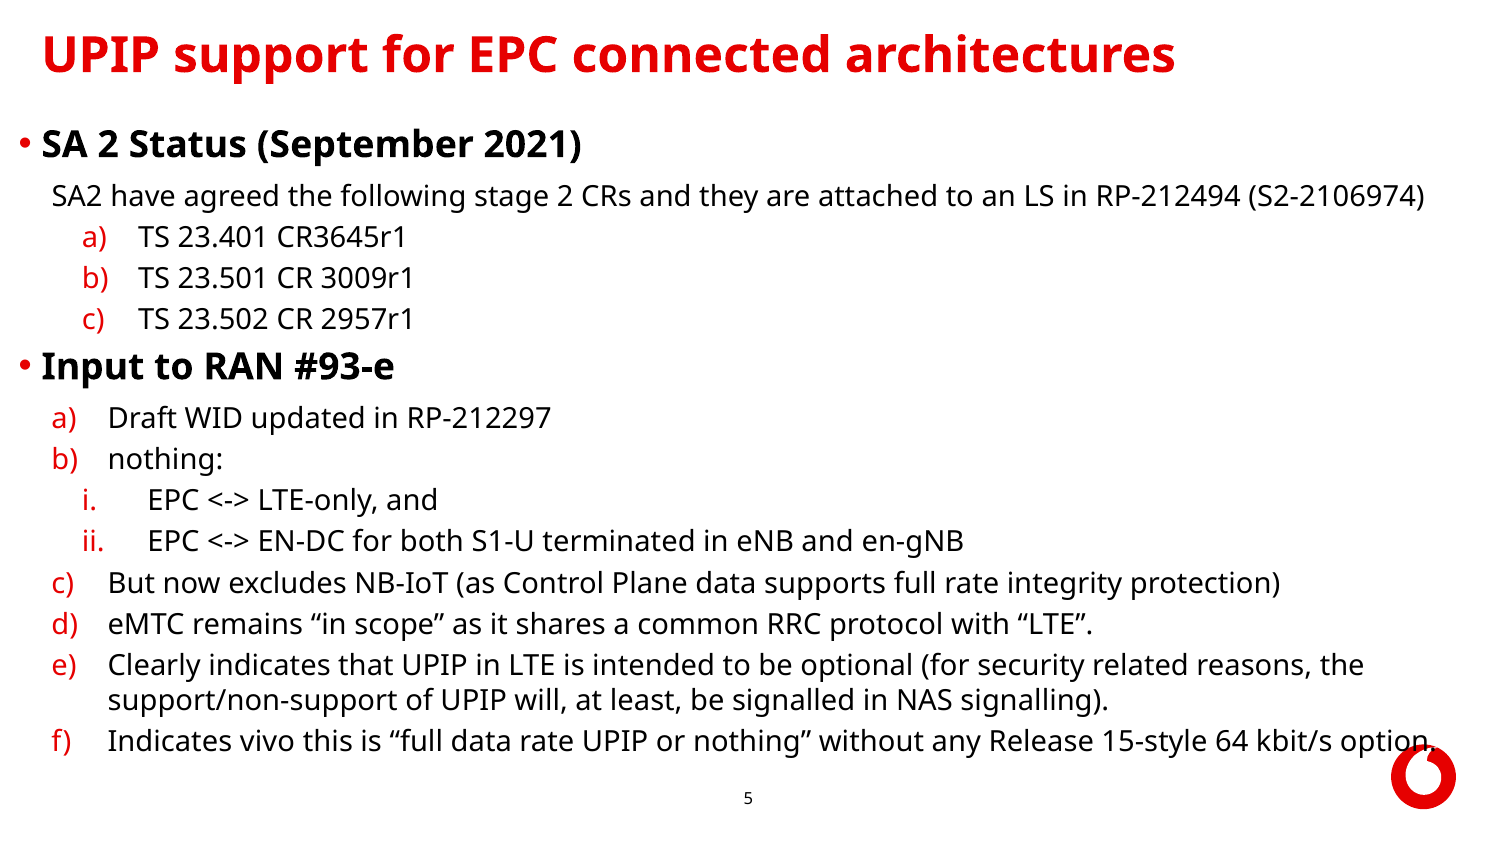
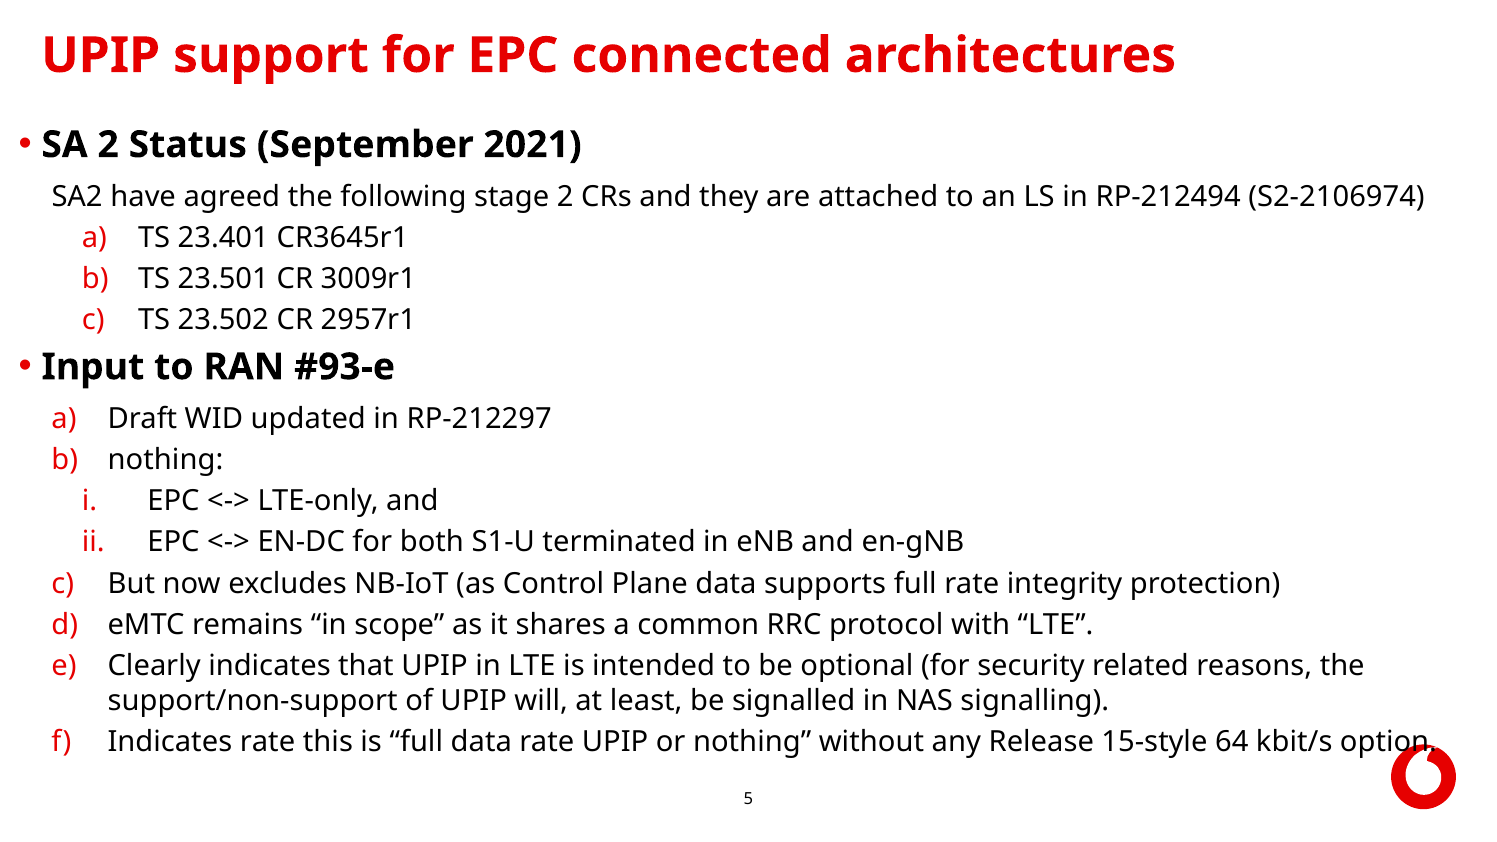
Indicates vivo: vivo -> rate
